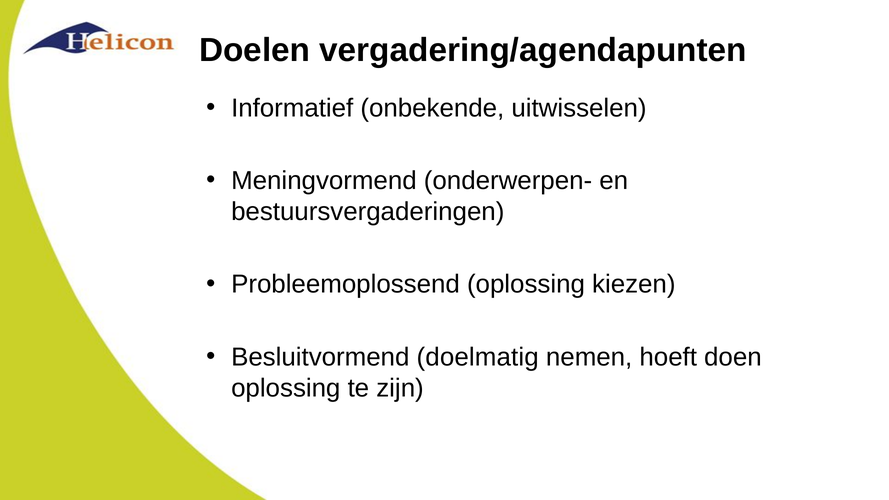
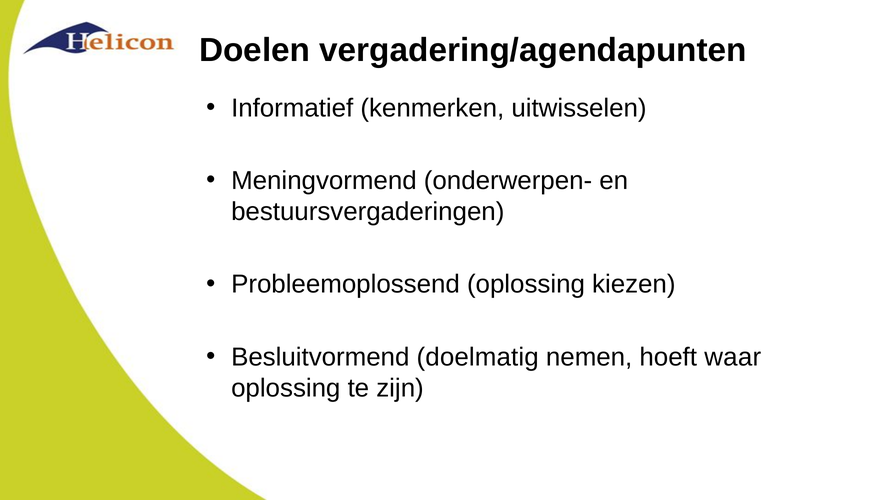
onbekende: onbekende -> kenmerken
doen: doen -> waar
